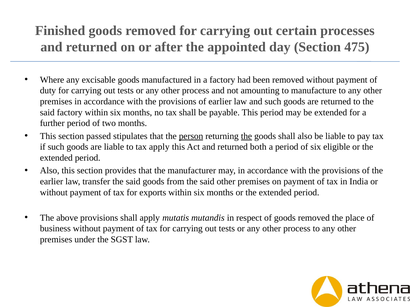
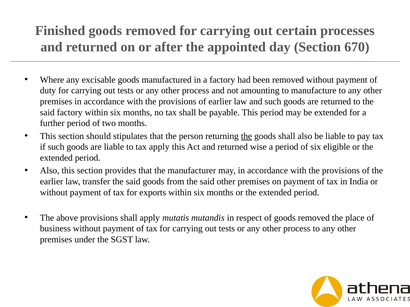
475: 475 -> 670
passed: passed -> should
person underline: present -> none
both: both -> wise
